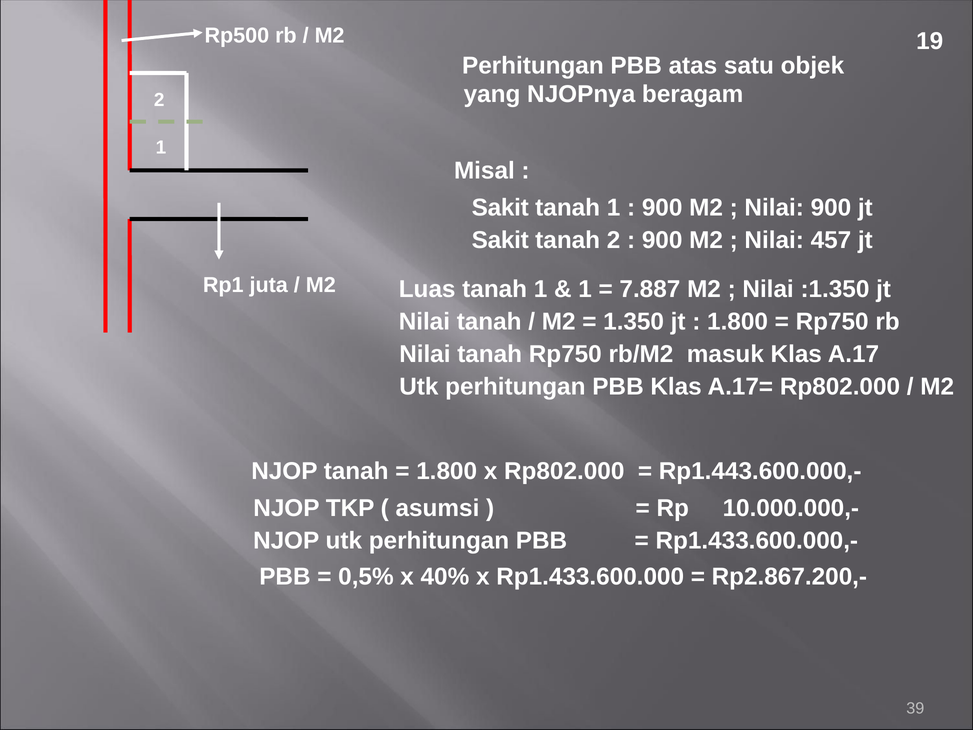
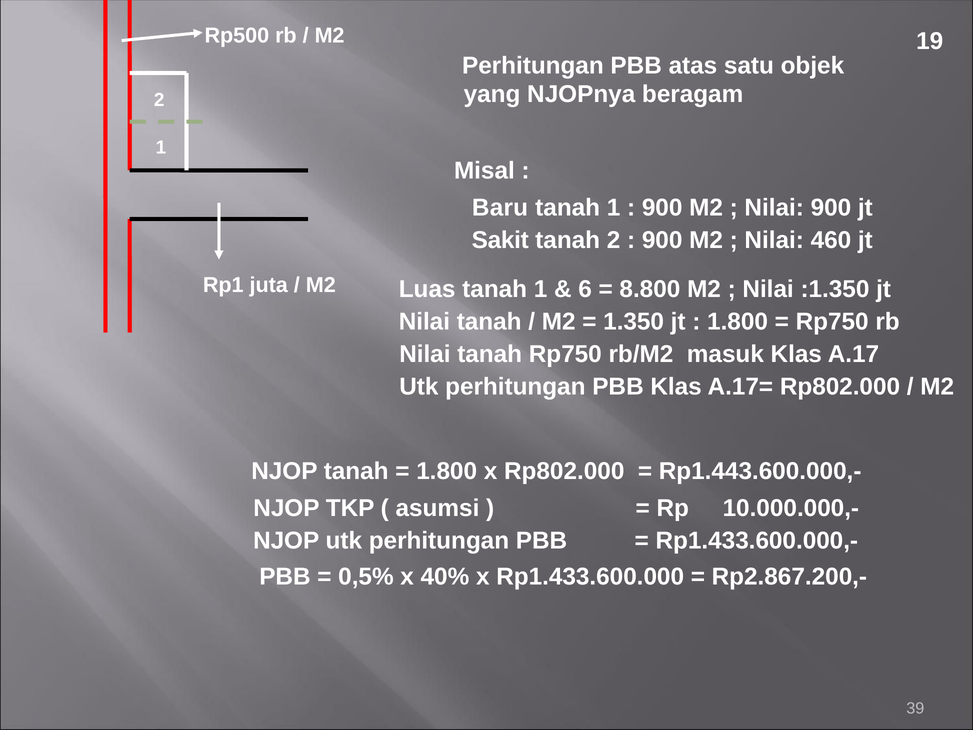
Sakit at (500, 208): Sakit -> Baru
457: 457 -> 460
1 at (585, 289): 1 -> 6
7.887: 7.887 -> 8.800
